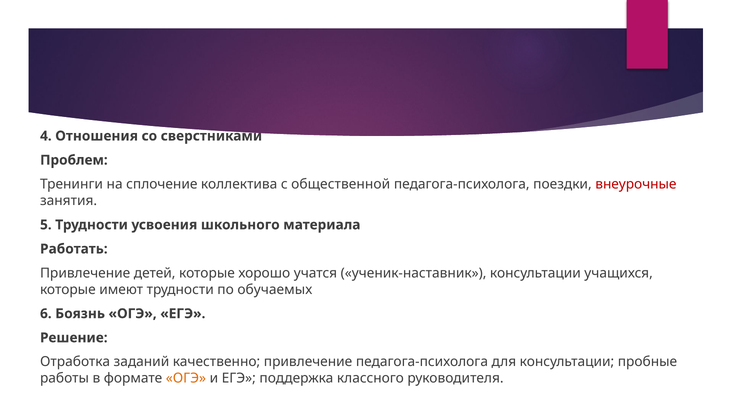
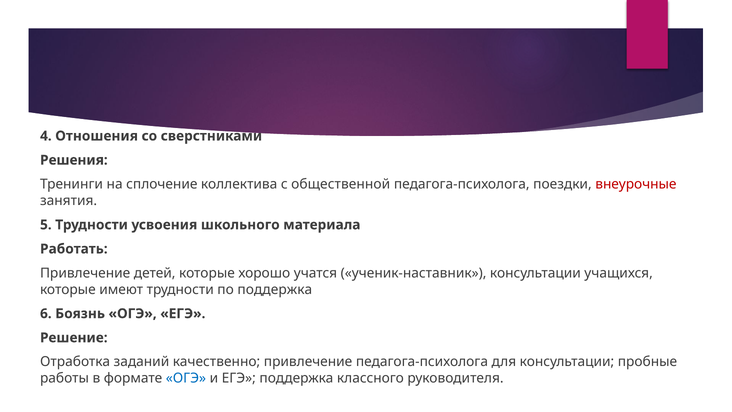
Проблем: Проблем -> Решения
по обучаемых: обучаемых -> поддержка
ОГЭ at (186, 378) colour: orange -> blue
